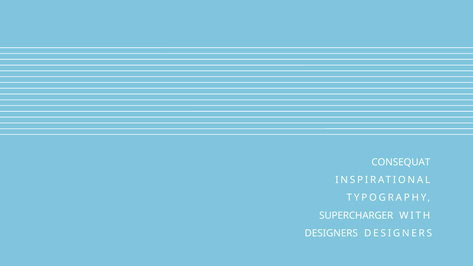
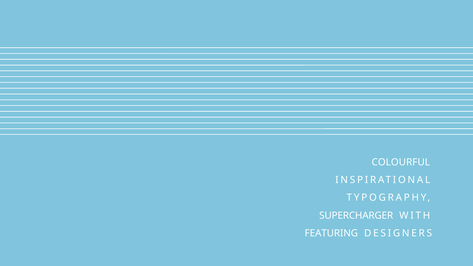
CONSEQUAT: CONSEQUAT -> COLOURFUL
DESIGNERS at (331, 233): DESIGNERS -> FEATURING
